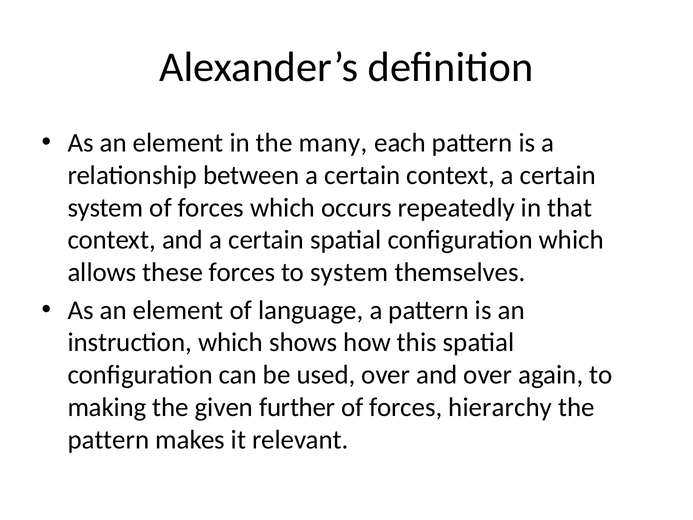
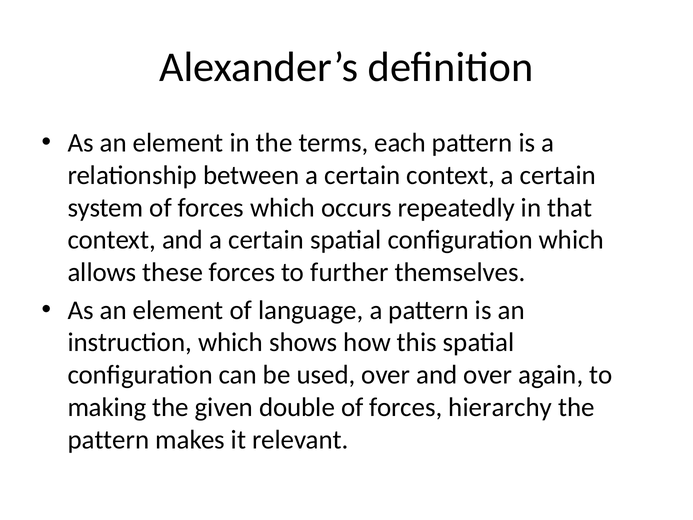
many: many -> terms
to system: system -> further
further: further -> double
